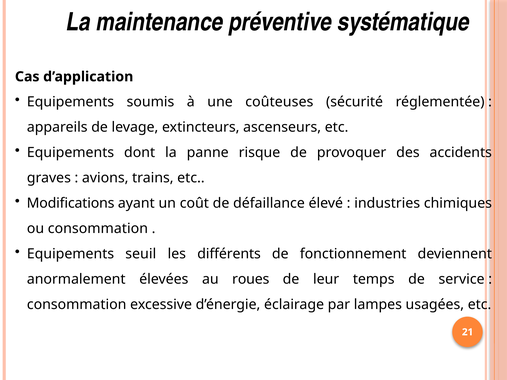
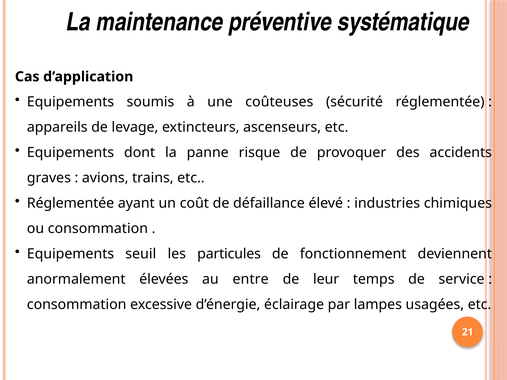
Modifications at (71, 203): Modifications -> Réglementée
différents: différents -> particules
roues: roues -> entre
